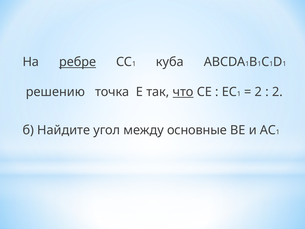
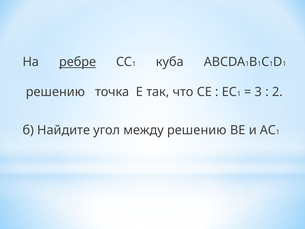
что underline: present -> none
2 at (258, 92): 2 -> 3
между основные: основные -> решению
